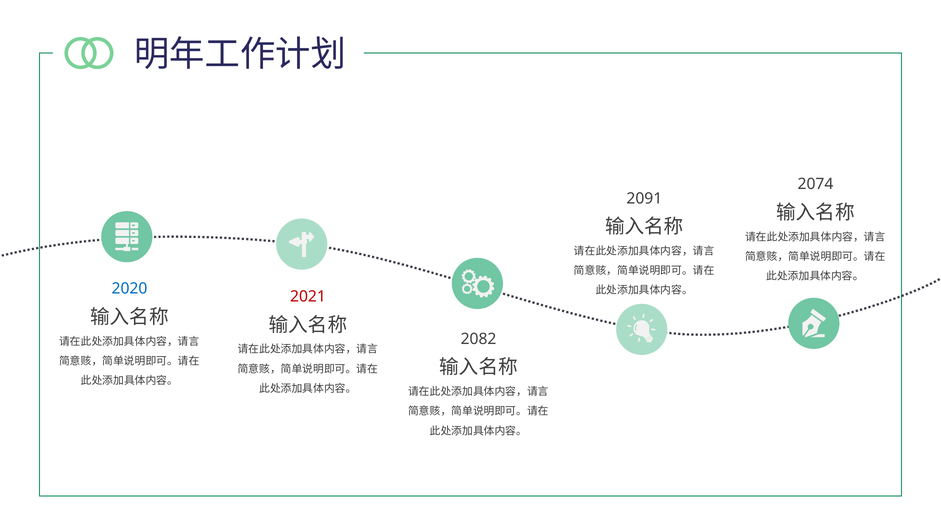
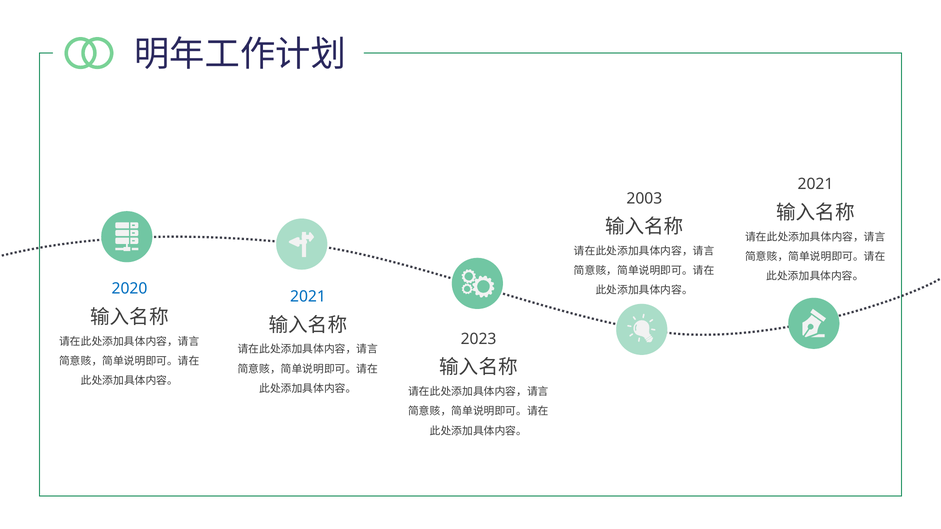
2074 at (815, 184): 2074 -> 2021
2091: 2091 -> 2003
2021 at (308, 297) colour: red -> blue
2082: 2082 -> 2023
